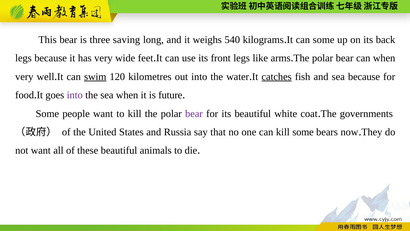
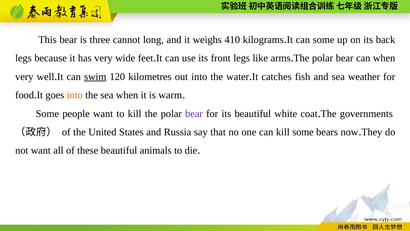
saving: saving -> cannot
540: 540 -> 410
catches underline: present -> none
sea because: because -> weather
into at (75, 95) colour: purple -> orange
future: future -> warm
